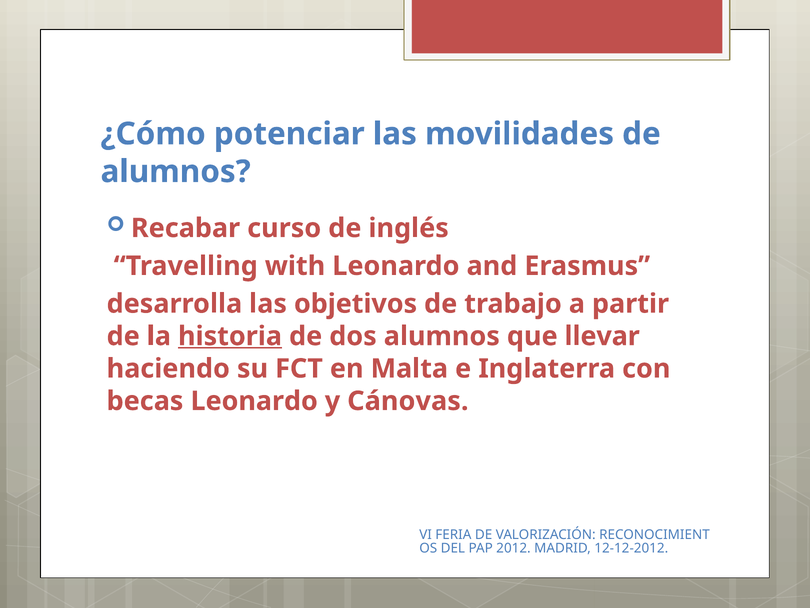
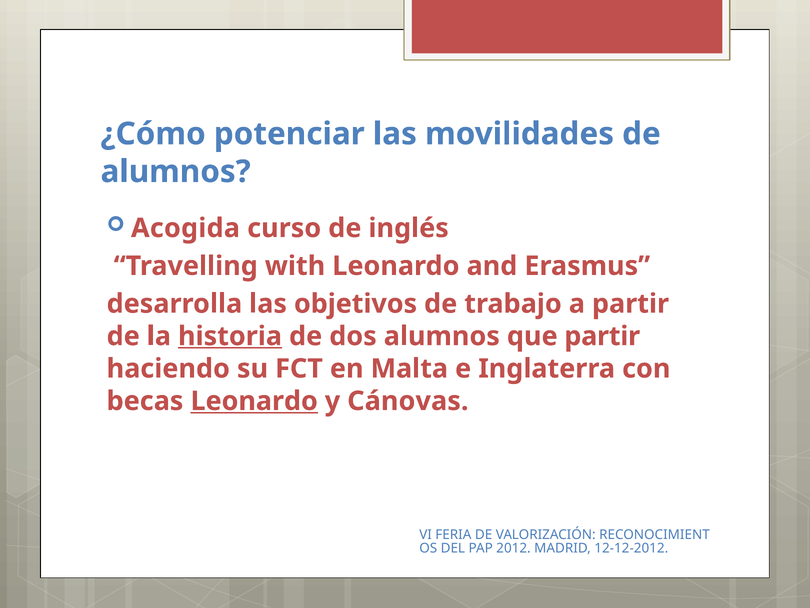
Recabar: Recabar -> Acogida
que llevar: llevar -> partir
Leonardo at (254, 401) underline: none -> present
